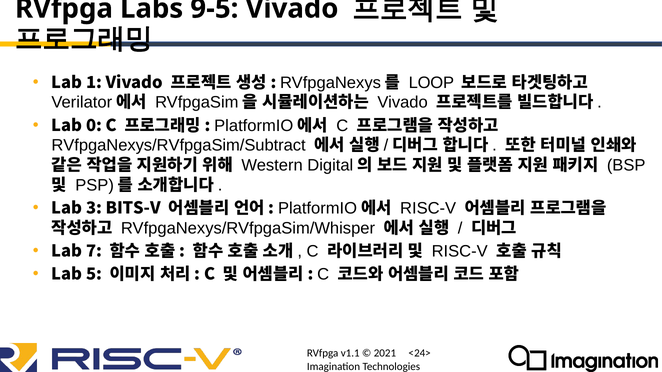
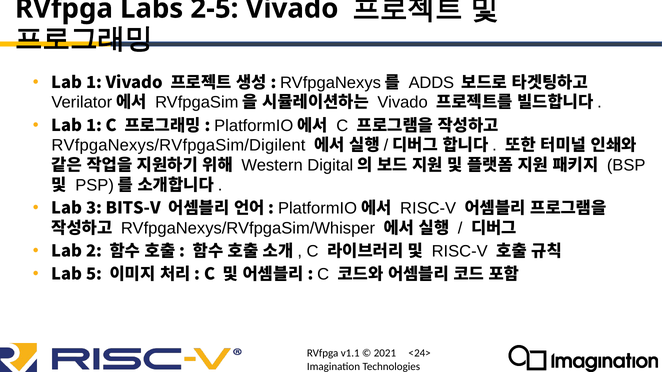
9-5: 9-5 -> 2-5
LOOP: LOOP -> ADDS
0 at (94, 126): 0 -> 1
RVfpgaNexys/RVfpgaSim/Subtract: RVfpgaNexys/RVfpgaSim/Subtract -> RVfpgaNexys/RVfpgaSim/Digilent
7: 7 -> 2
